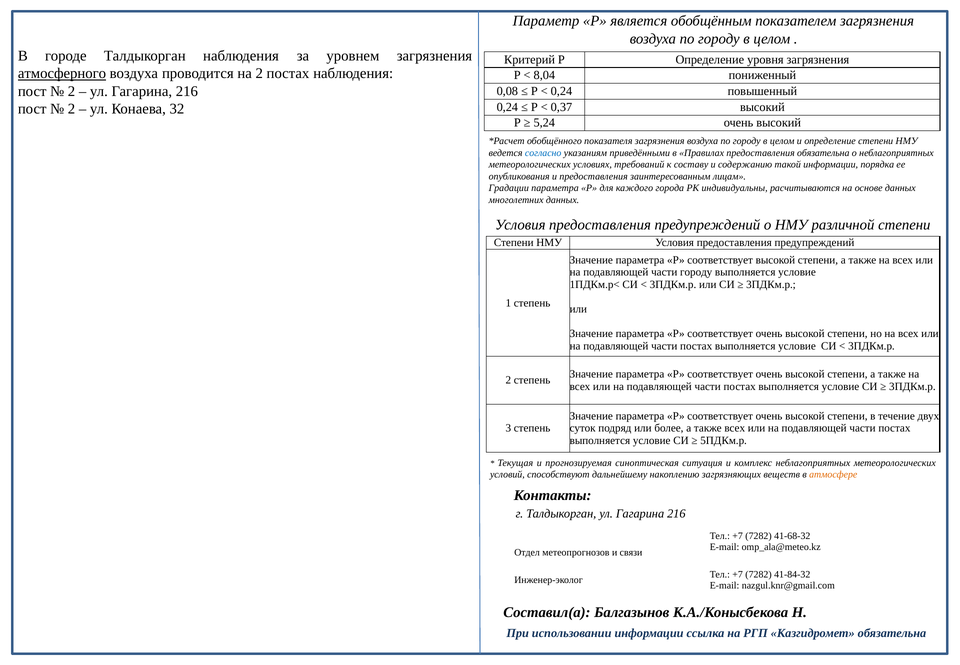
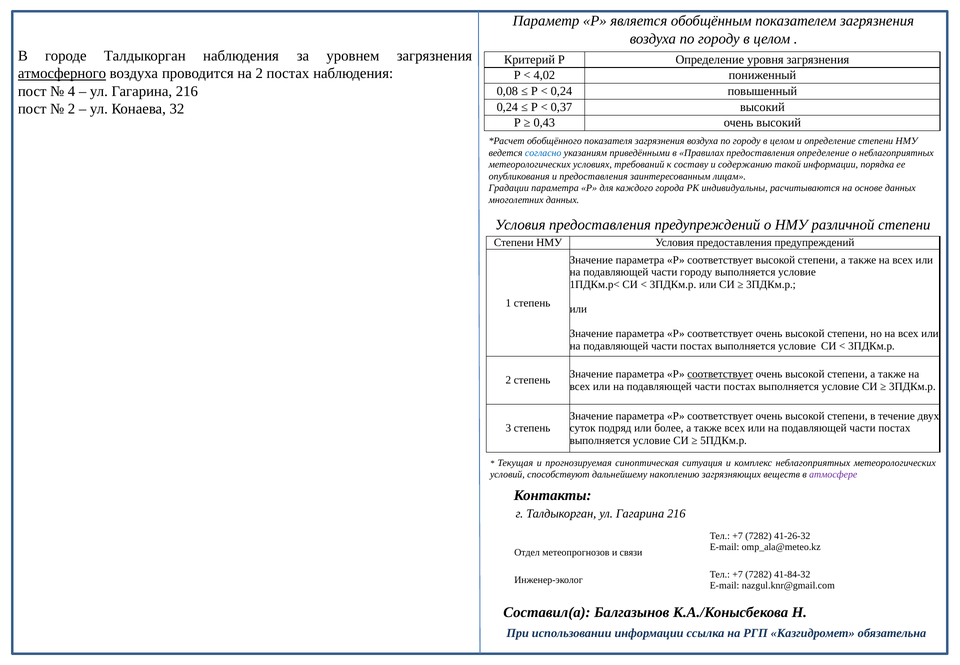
8,04: 8,04 -> 4,02
2 at (72, 91): 2 -> 4
5,24: 5,24 -> 0,43
предоставления обязательна: обязательна -> определение
соответствует at (720, 374) underline: none -> present
атмосфере colour: orange -> purple
41-68-32: 41-68-32 -> 41-26-32
